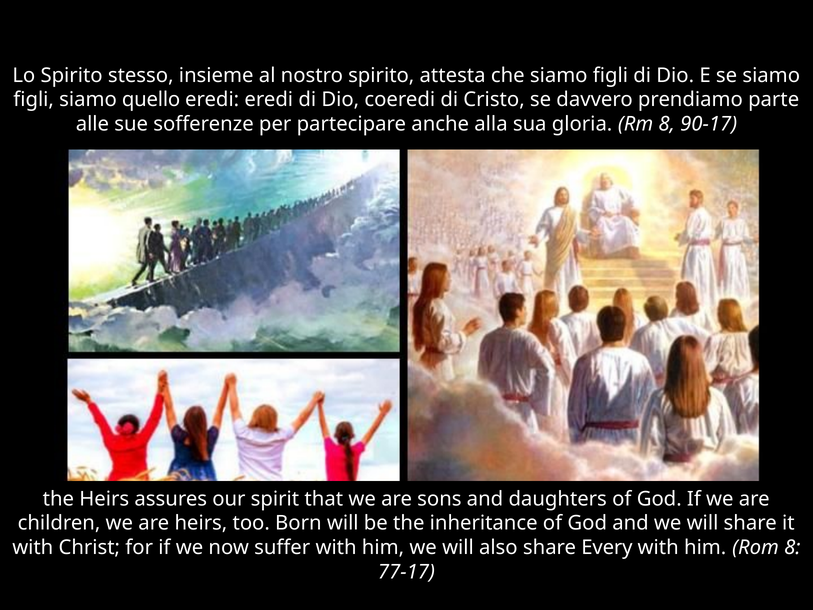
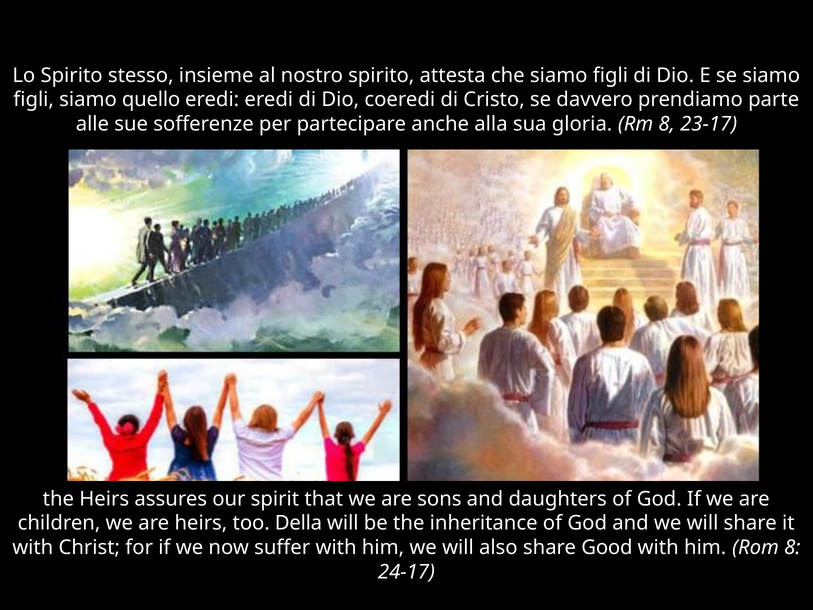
90-17: 90-17 -> 23-17
Born: Born -> Della
Every: Every -> Good
77-17: 77-17 -> 24-17
